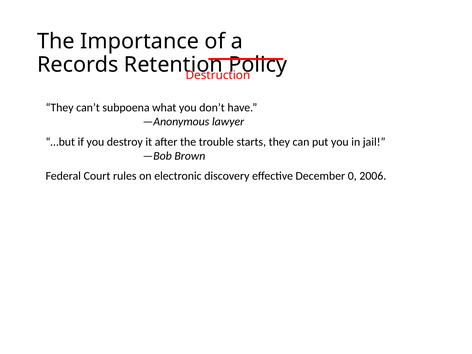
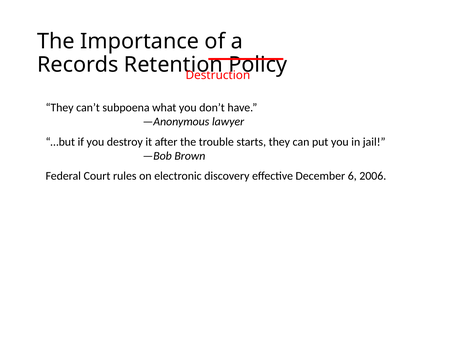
0: 0 -> 6
